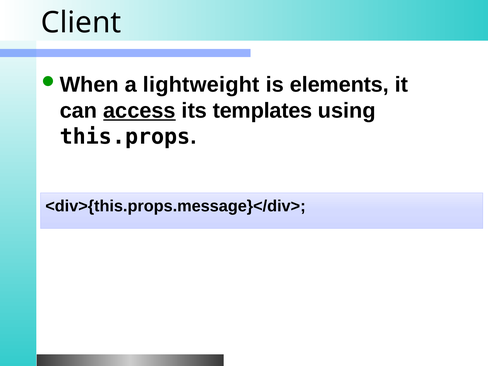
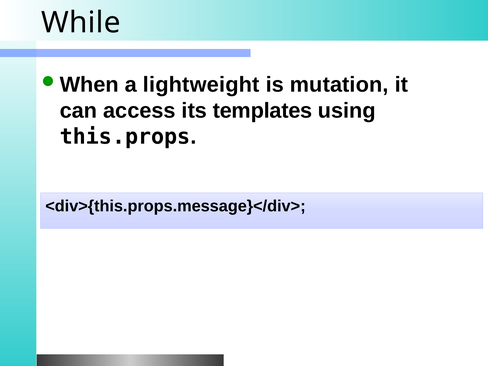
Client: Client -> While
elements: elements -> mutation
access underline: present -> none
